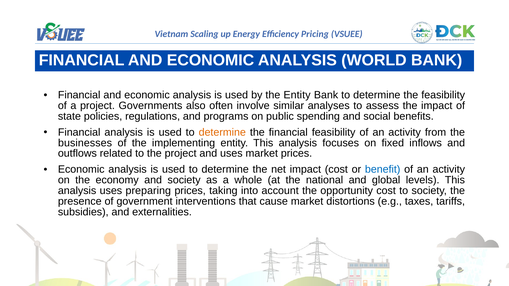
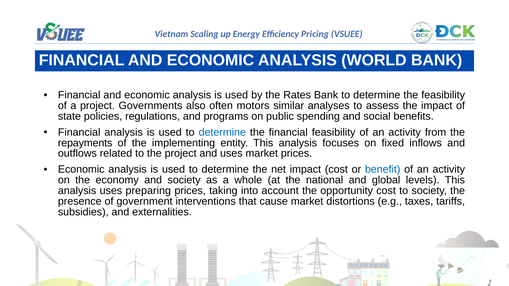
the Entity: Entity -> Rates
involve: involve -> motors
determine at (222, 132) colour: orange -> blue
businesses: businesses -> repayments
